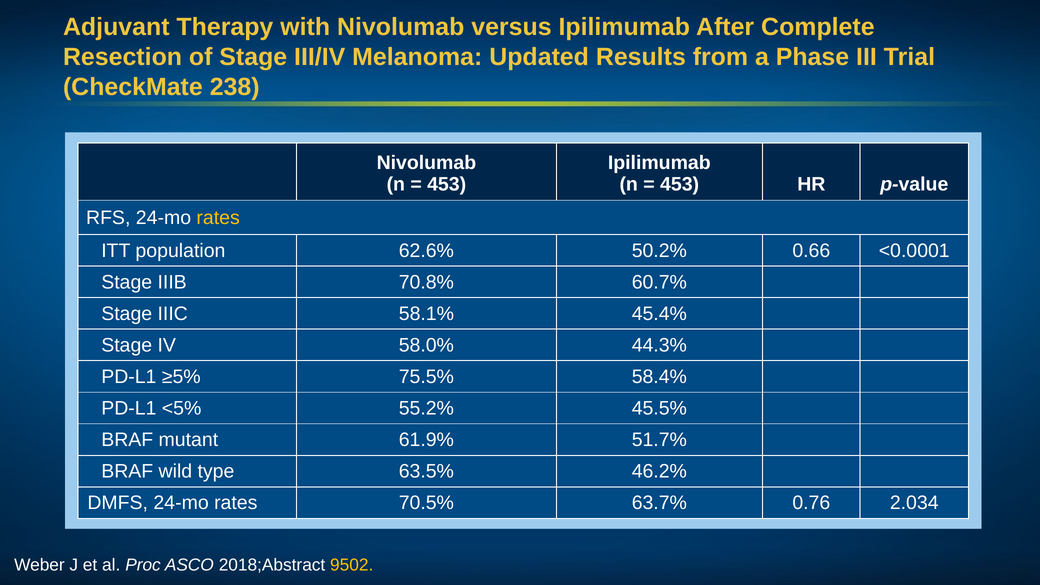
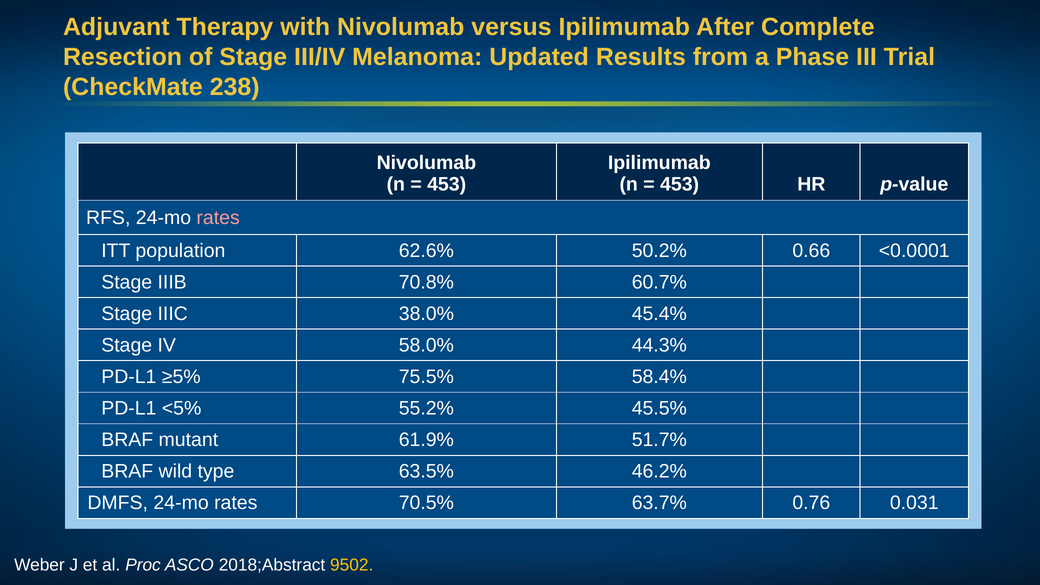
rates at (218, 218) colour: yellow -> pink
58.1%: 58.1% -> 38.0%
2.034: 2.034 -> 0.031
